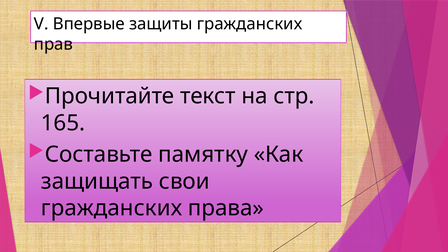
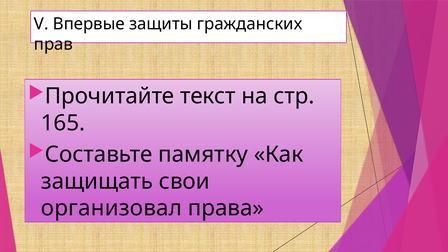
гражданских at (111, 208): гражданских -> организовал
